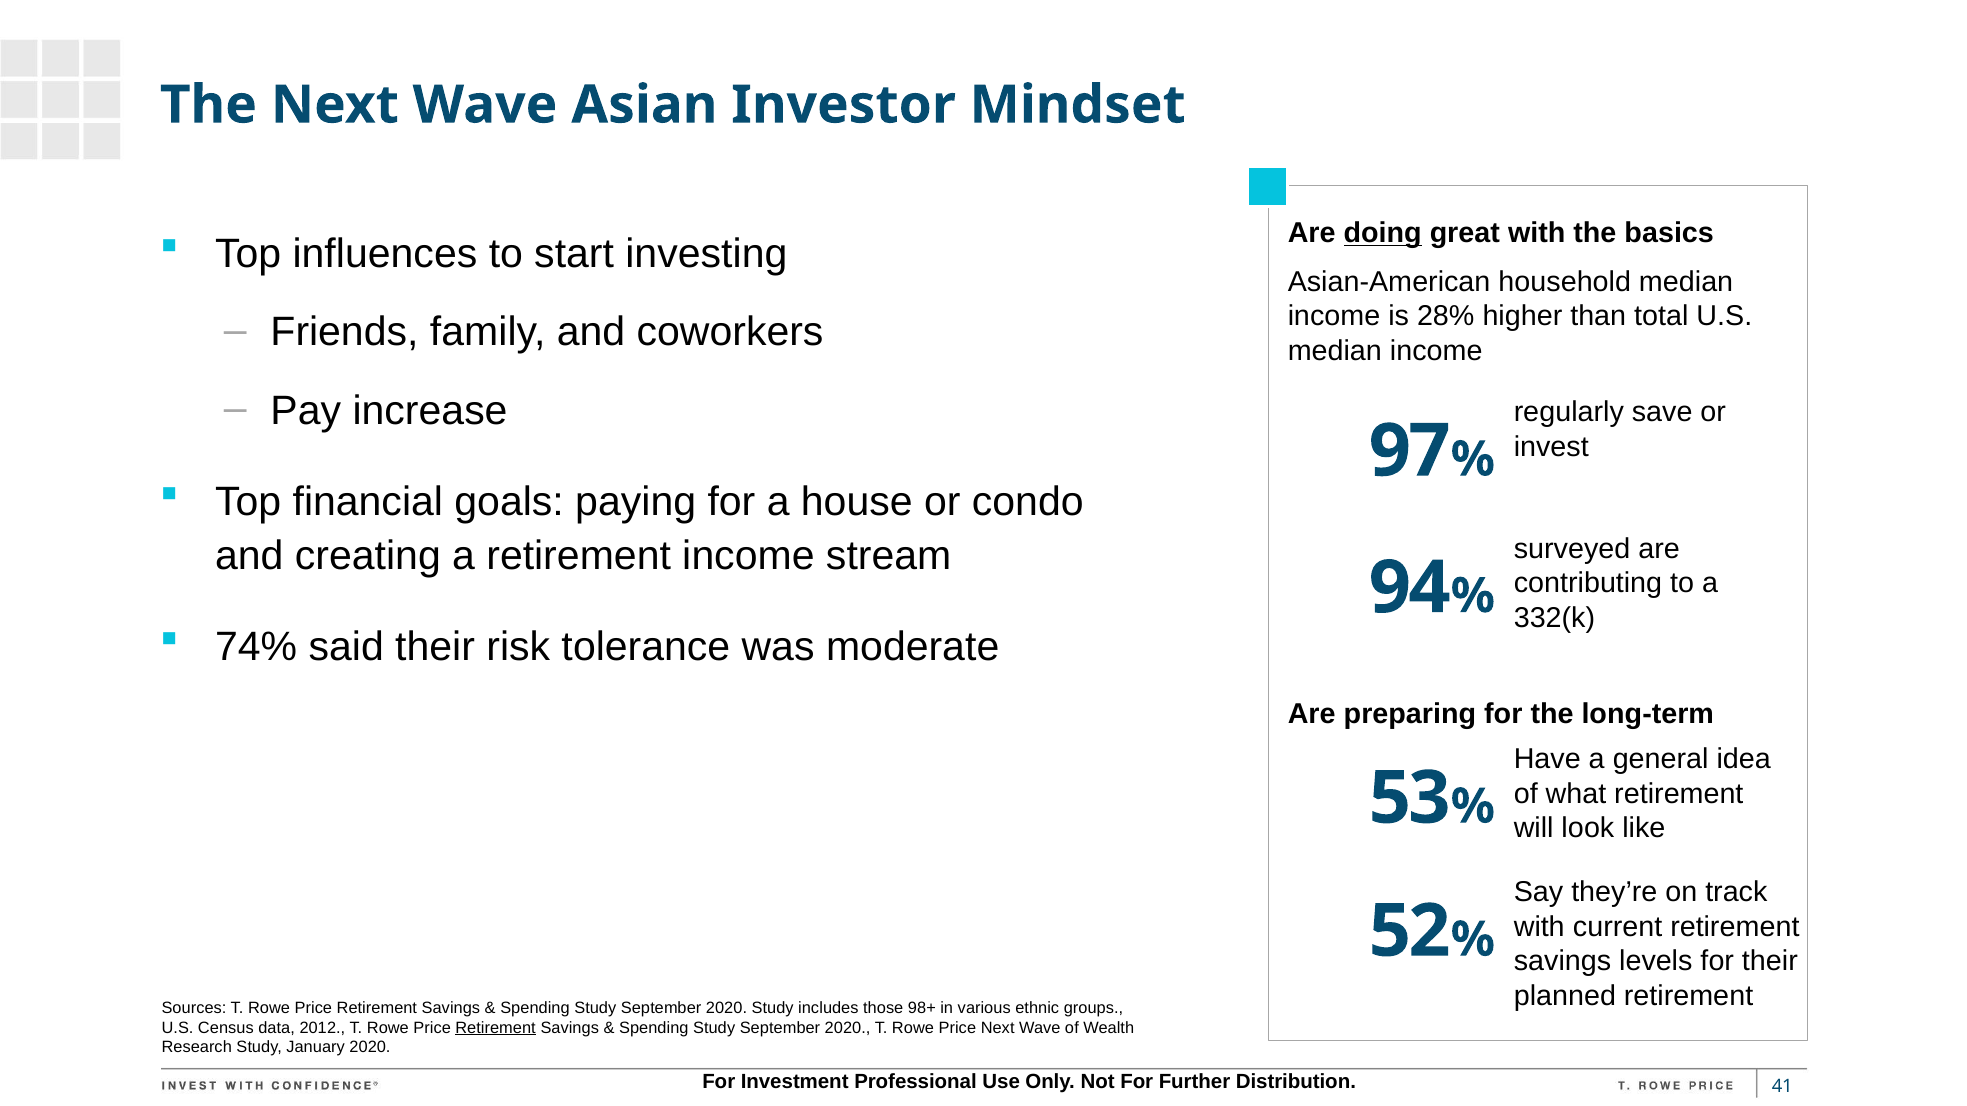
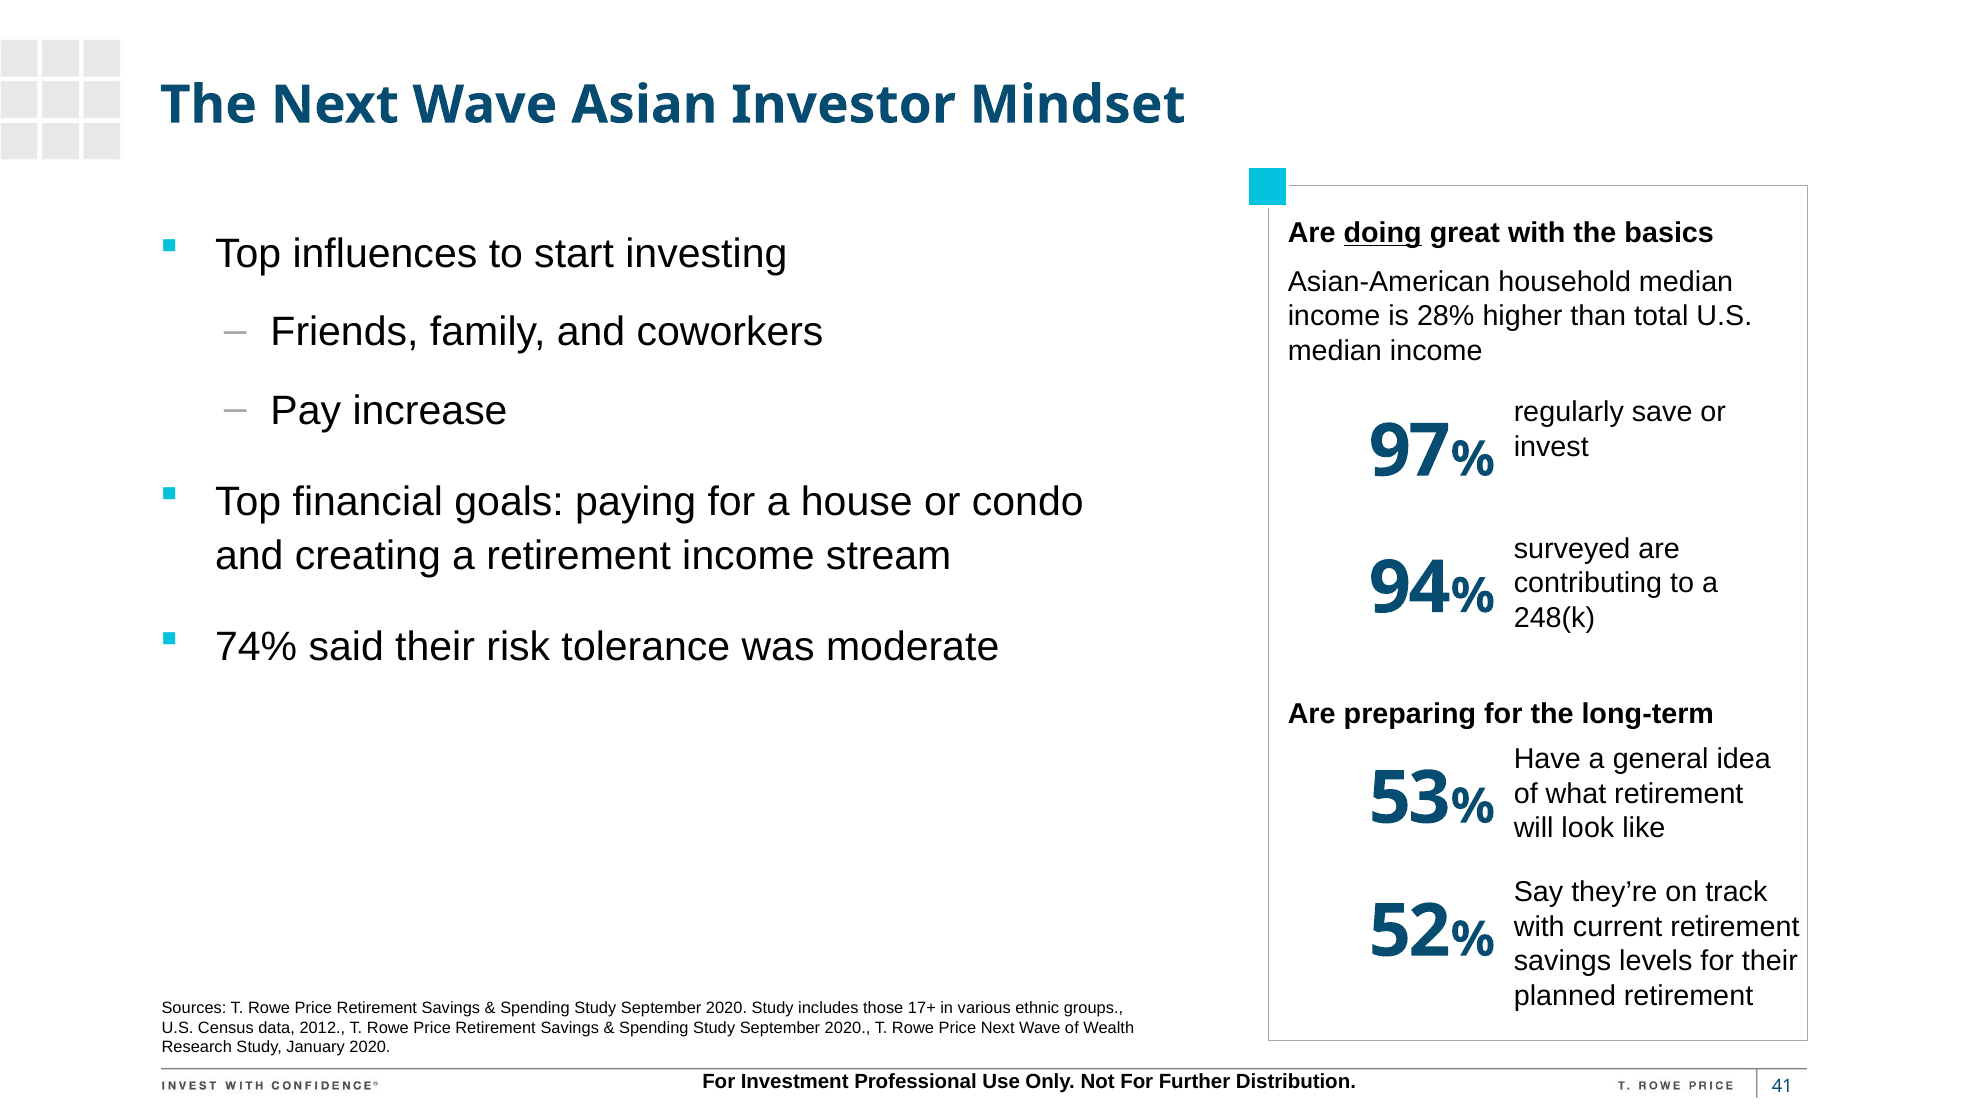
332(k: 332(k -> 248(k
98+: 98+ -> 17+
Retirement at (496, 1028) underline: present -> none
